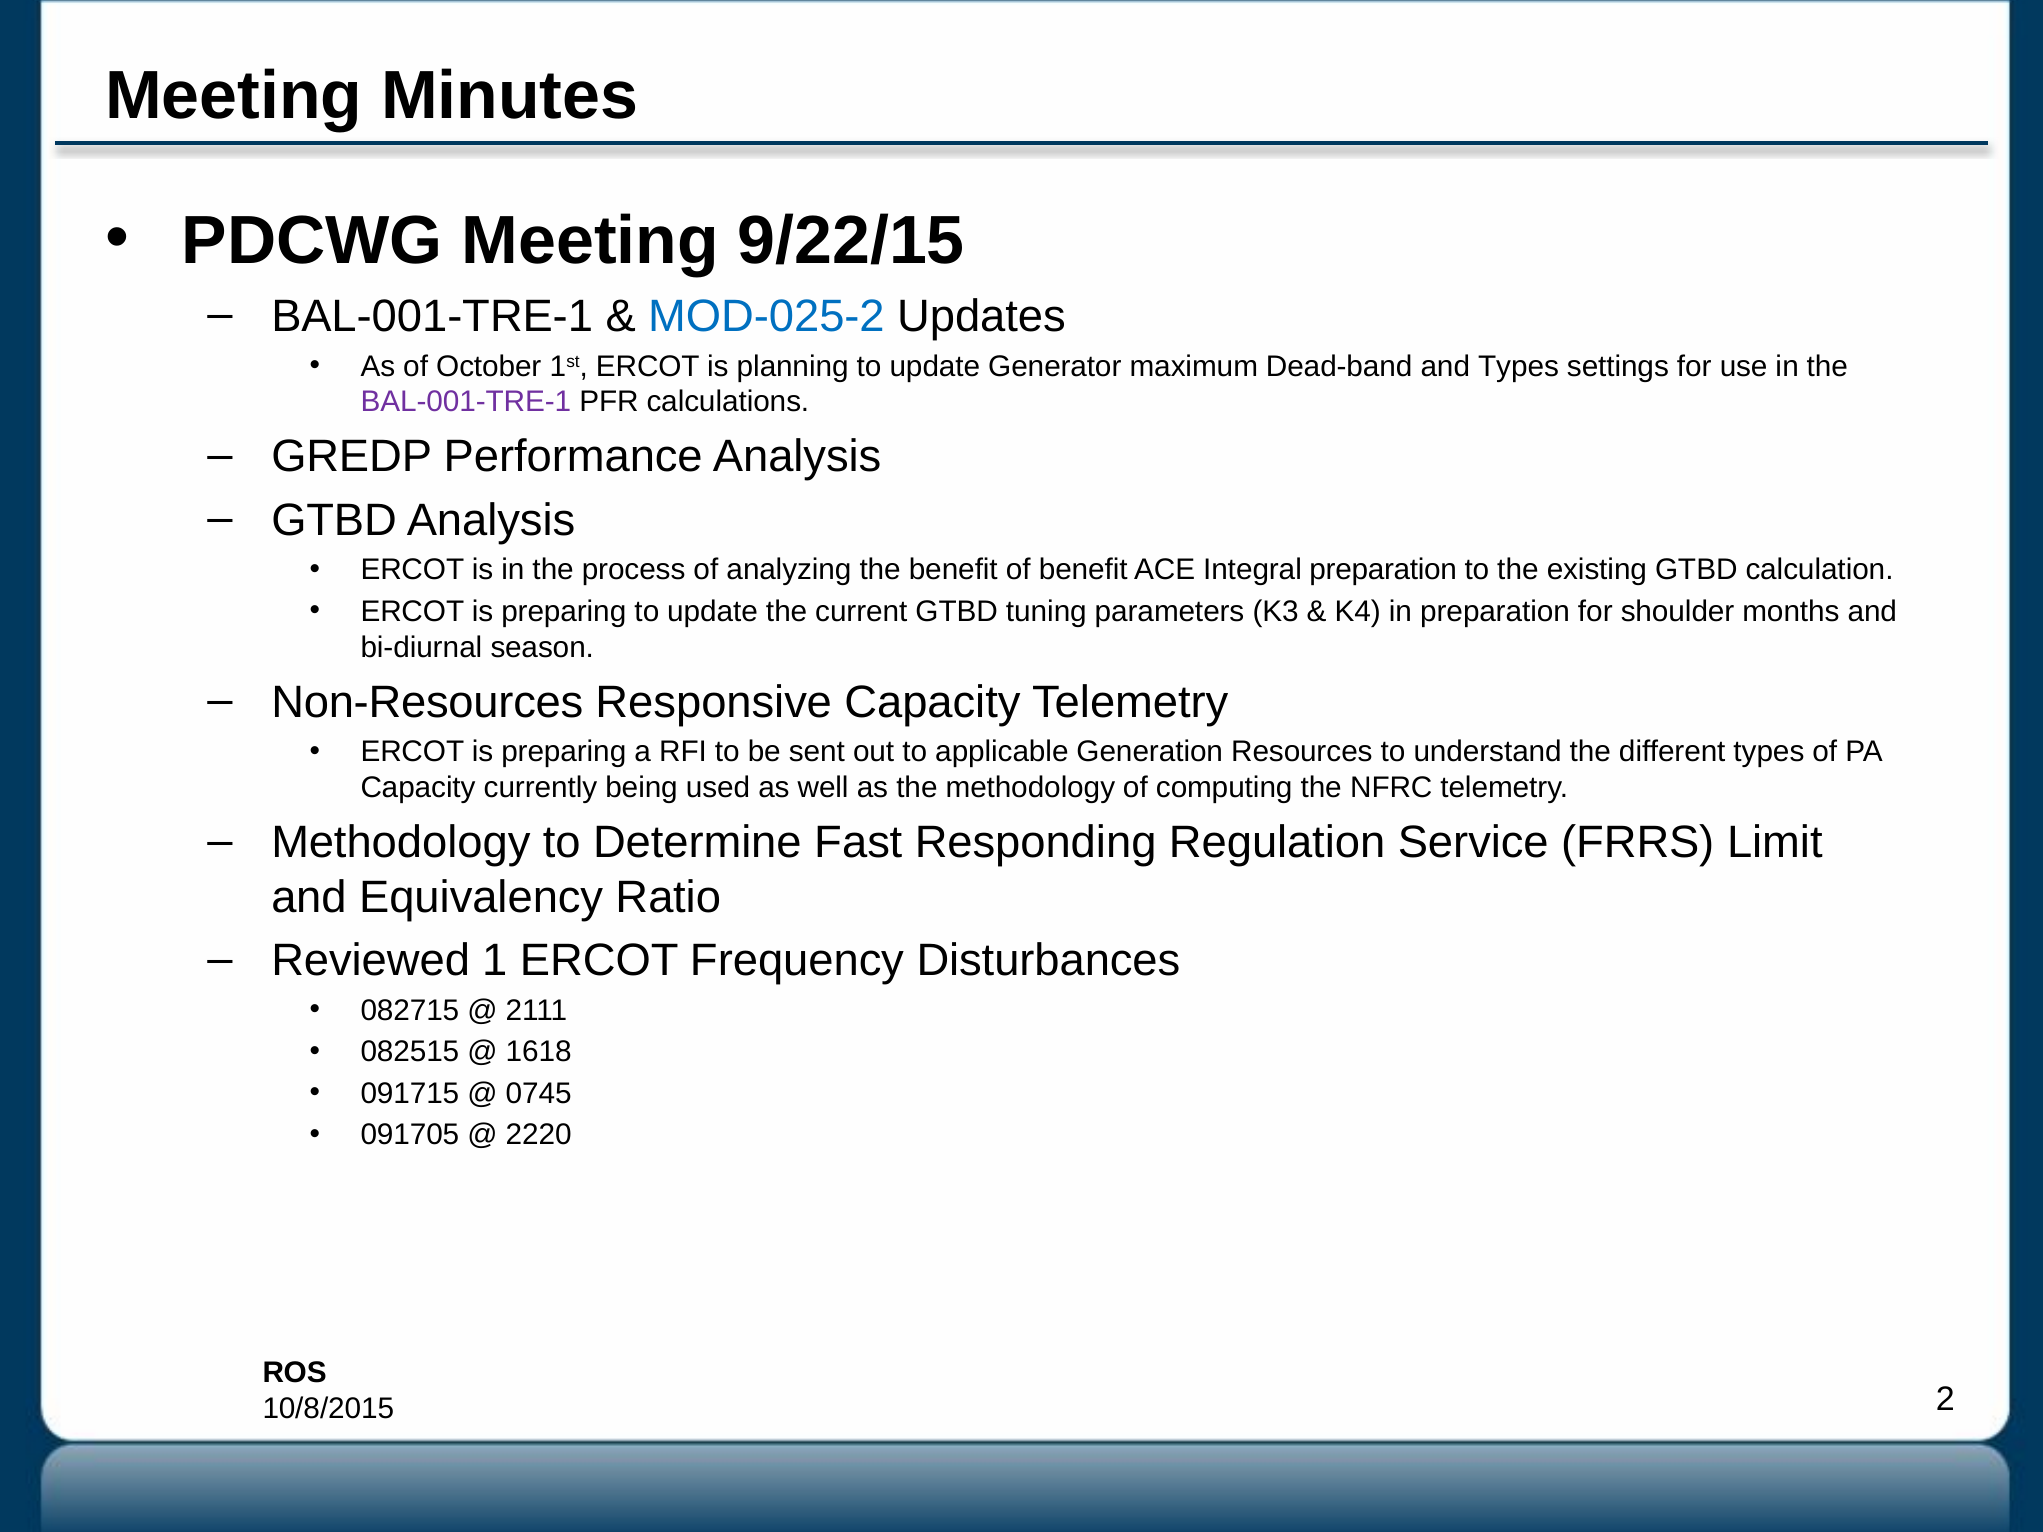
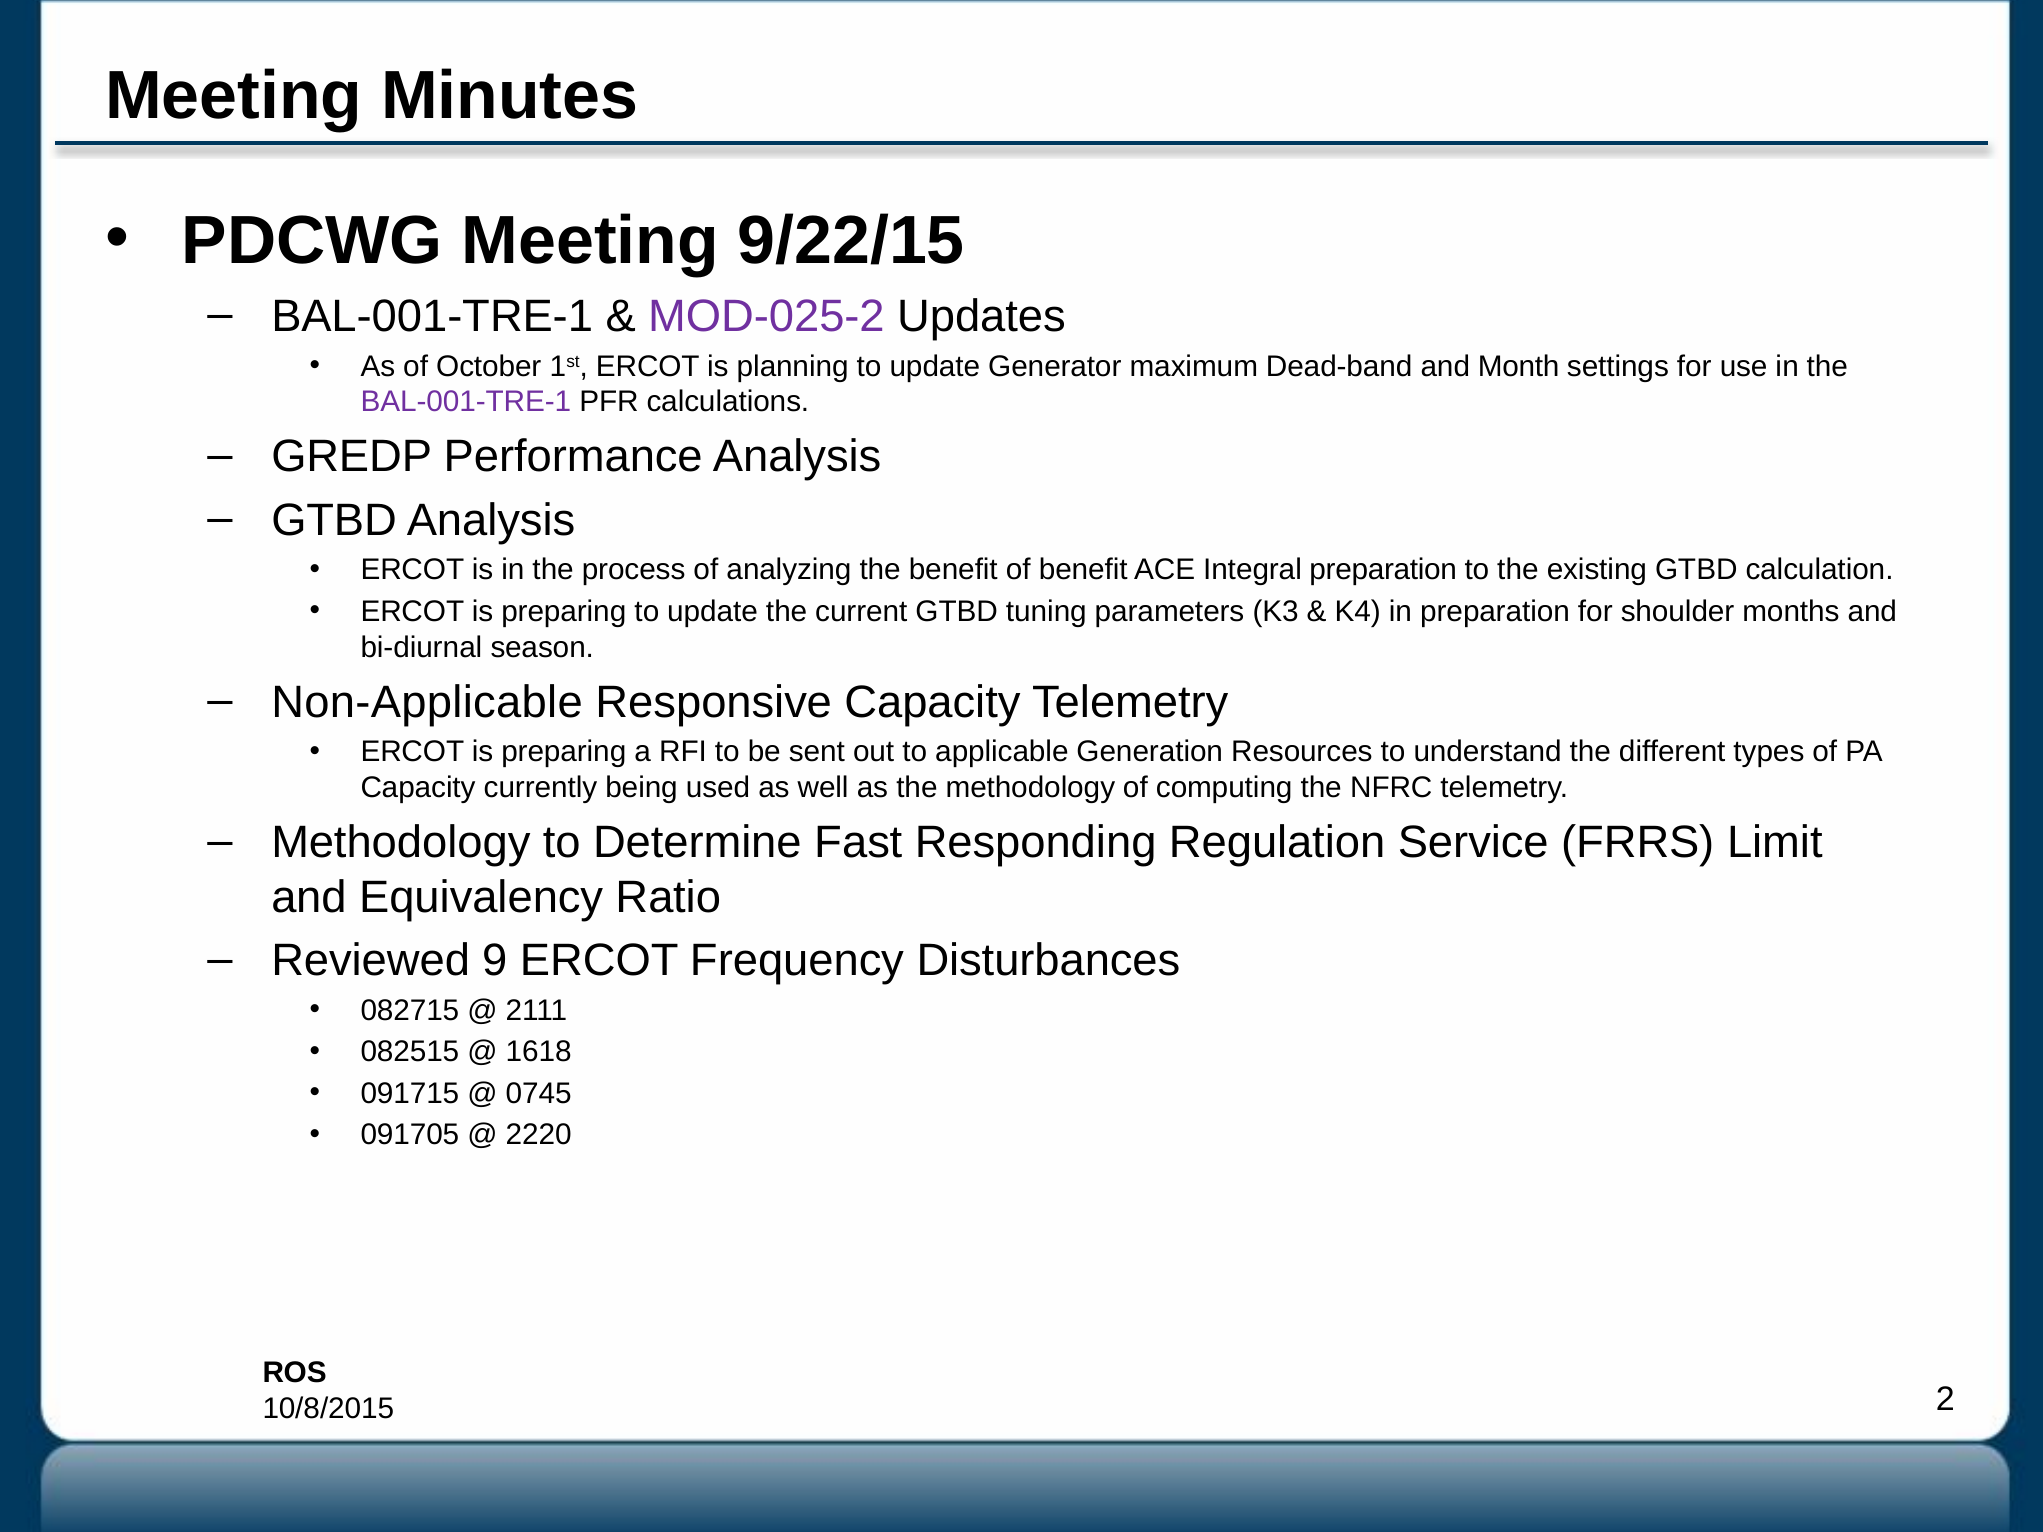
MOD-025-2 colour: blue -> purple
and Types: Types -> Month
Non-Resources: Non-Resources -> Non-Applicable
1: 1 -> 9
